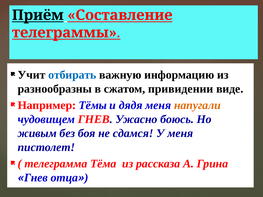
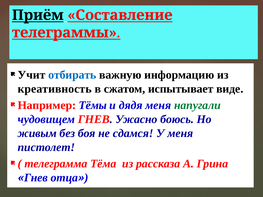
разнообразны: разнообразны -> креативность
привидении: привидении -> испытывает
напугали colour: orange -> green
